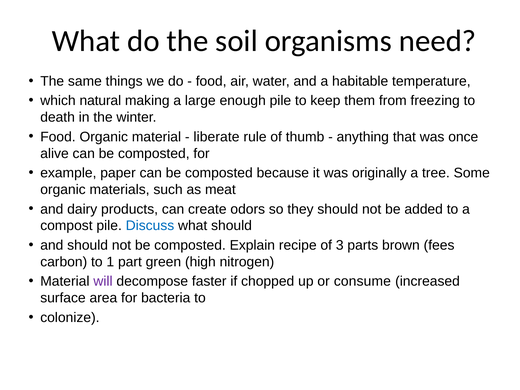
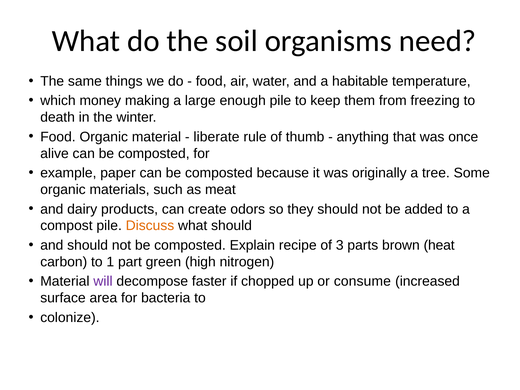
natural: natural -> money
Discuss colour: blue -> orange
fees: fees -> heat
